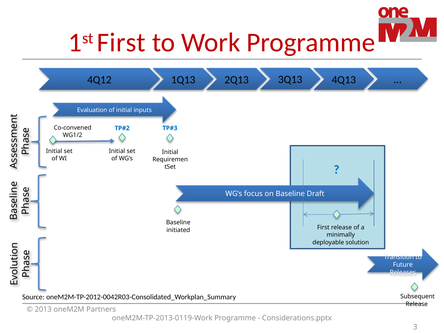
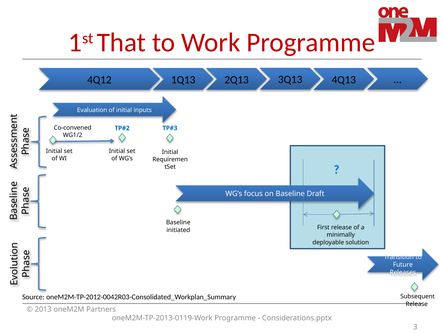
1st First: First -> That
